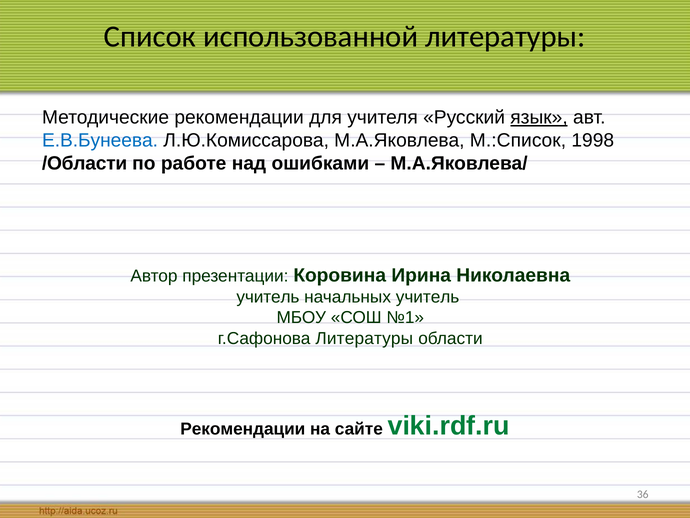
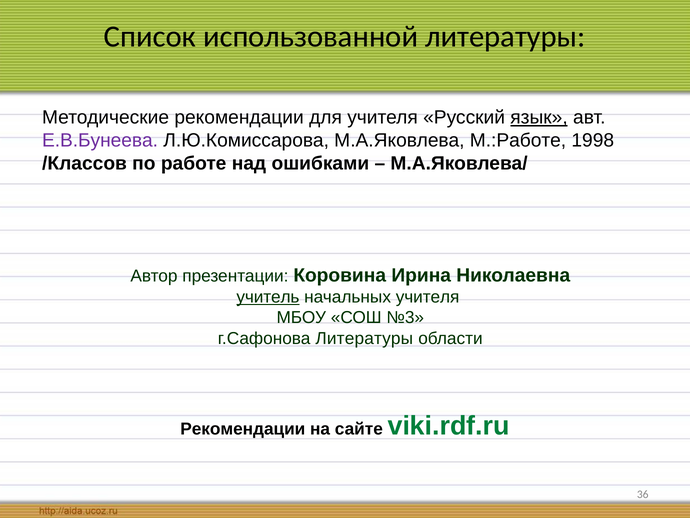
Е.В.Бунеева colour: blue -> purple
М.:Список: М.:Список -> М.:Работе
/Области: /Области -> /Классов
учитель at (268, 297) underline: none -> present
начальных учитель: учитель -> учителя
№1: №1 -> №3
